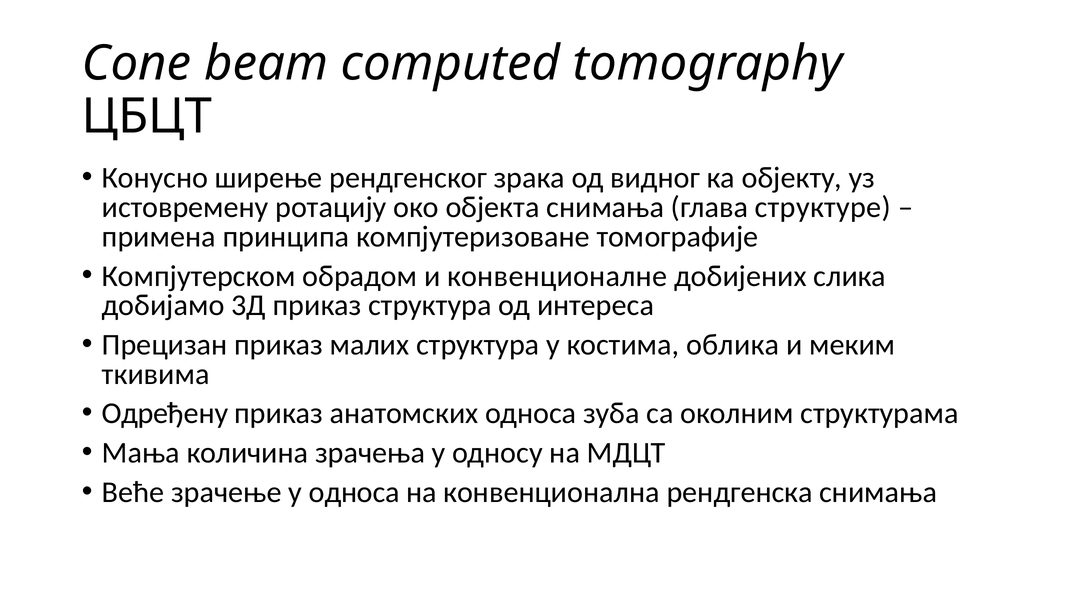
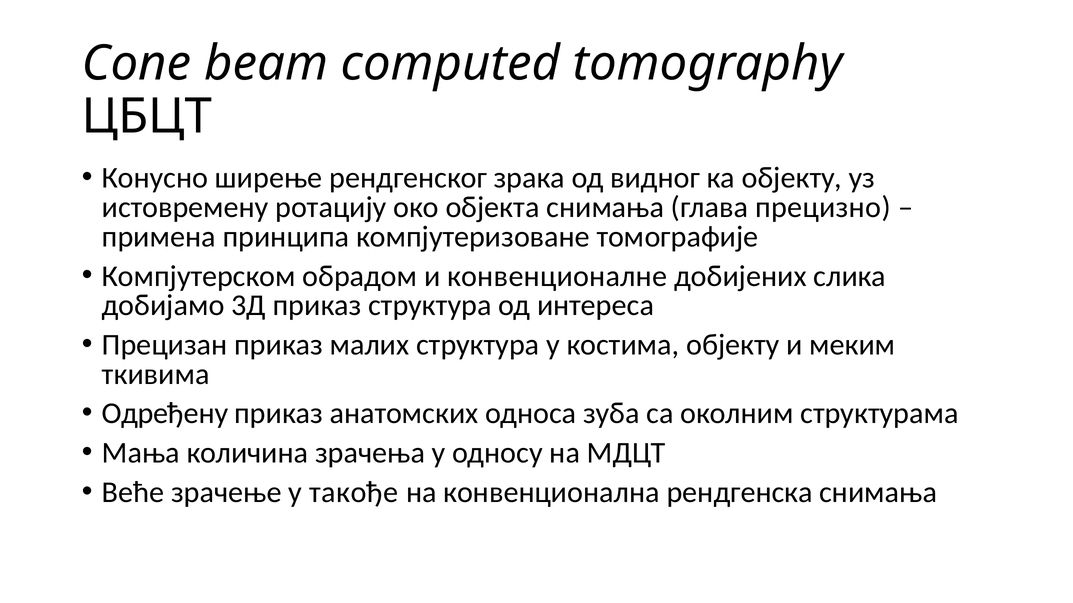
структуре: структуре -> прецизно
костима облика: облика -> објекту
у односа: односа -> такође
